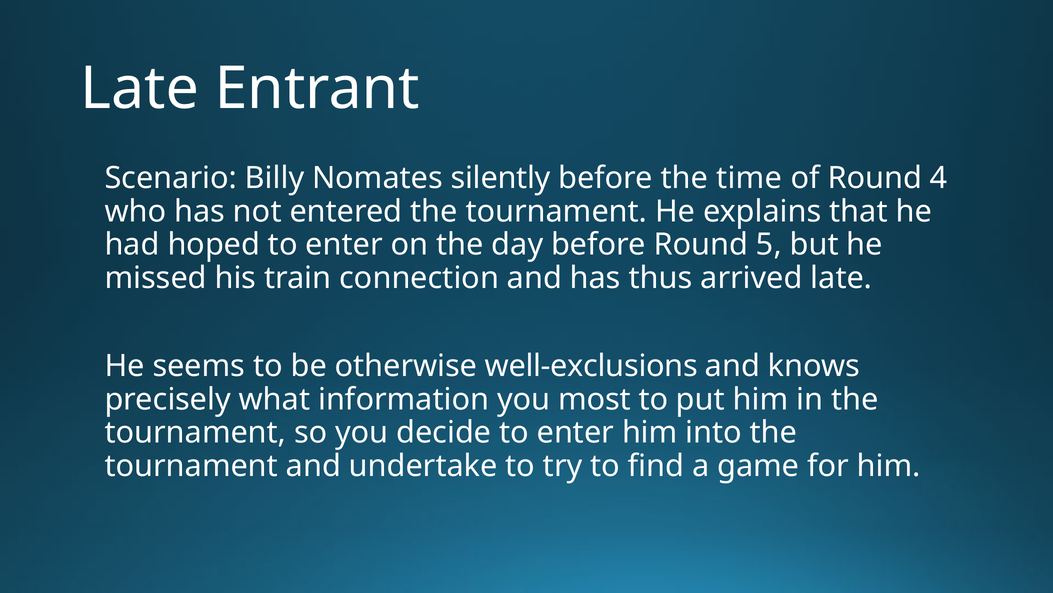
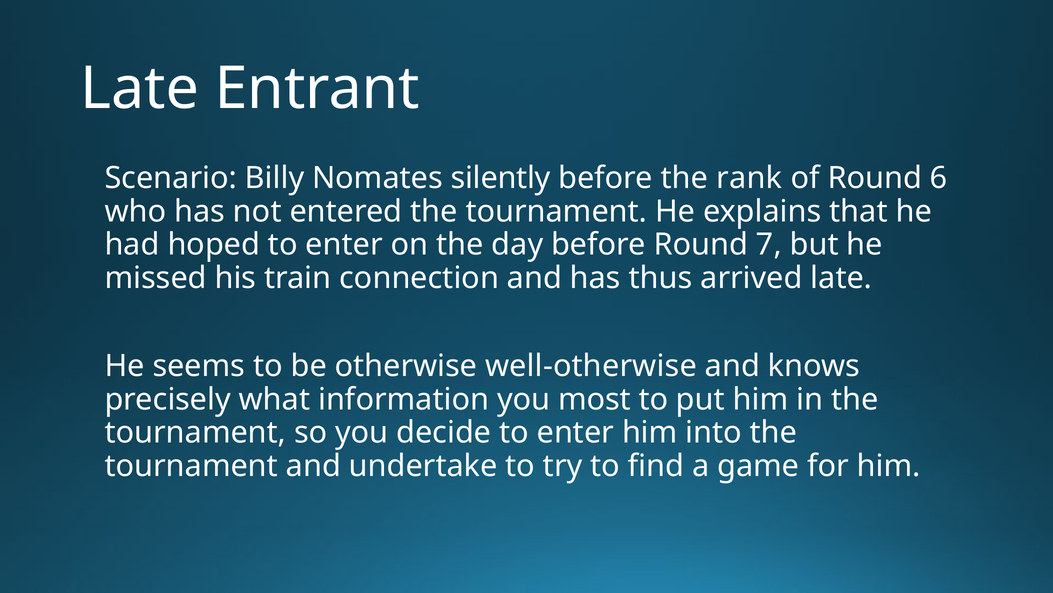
time: time -> rank
4: 4 -> 6
5: 5 -> 7
well-exclusions: well-exclusions -> well-otherwise
